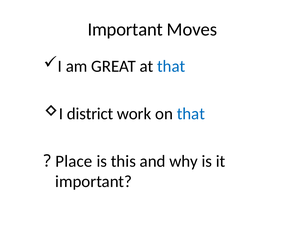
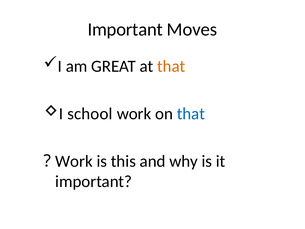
that at (171, 66) colour: blue -> orange
district: district -> school
Place at (74, 161): Place -> Work
